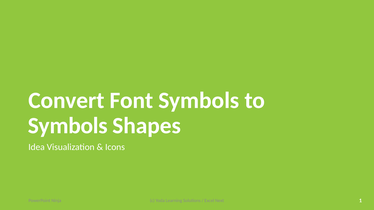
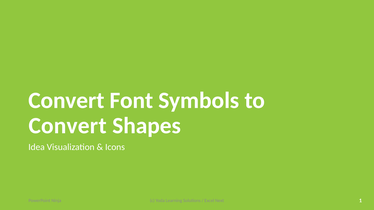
Symbols at (68, 126): Symbols -> Convert
